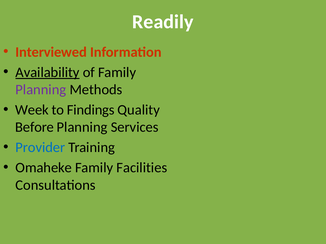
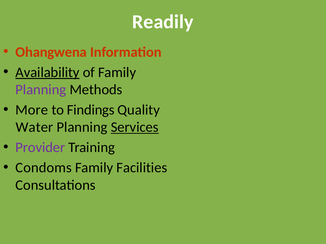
Interviewed: Interviewed -> Ohangwena
Week: Week -> More
Before: Before -> Water
Services underline: none -> present
Provider colour: blue -> purple
Omaheke: Omaheke -> Condoms
